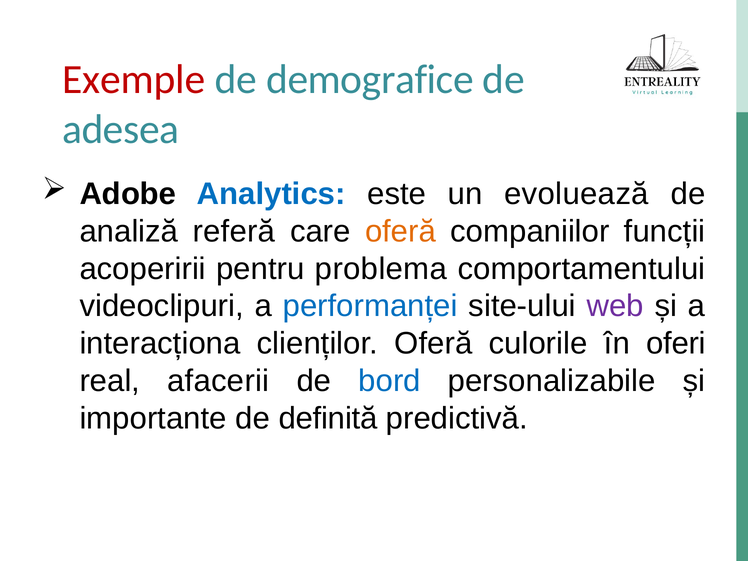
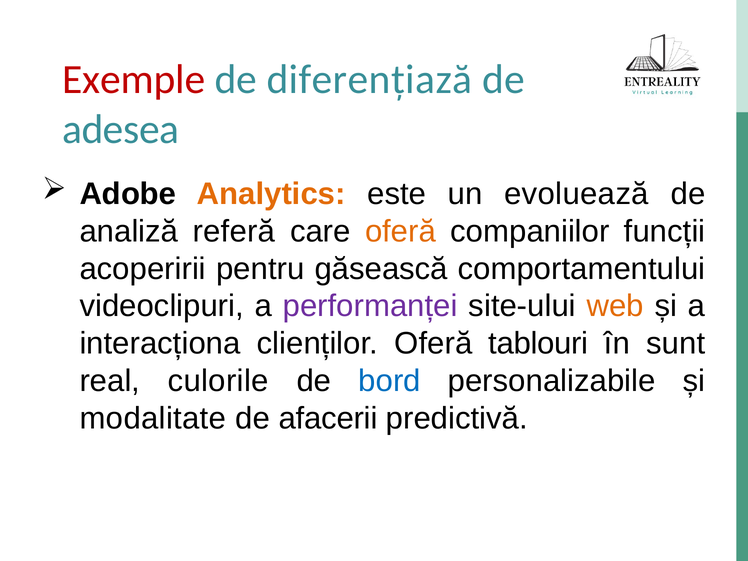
demografice: demografice -> diferențiază
Analytics colour: blue -> orange
problema: problema -> găsească
performanței colour: blue -> purple
web colour: purple -> orange
culorile: culorile -> tablouri
oferi: oferi -> sunt
afacerii: afacerii -> culorile
importante: importante -> modalitate
definită: definită -> afacerii
